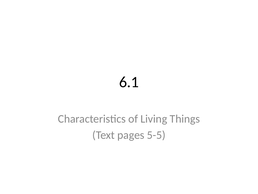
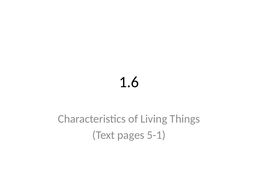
6.1: 6.1 -> 1.6
5-5: 5-5 -> 5-1
